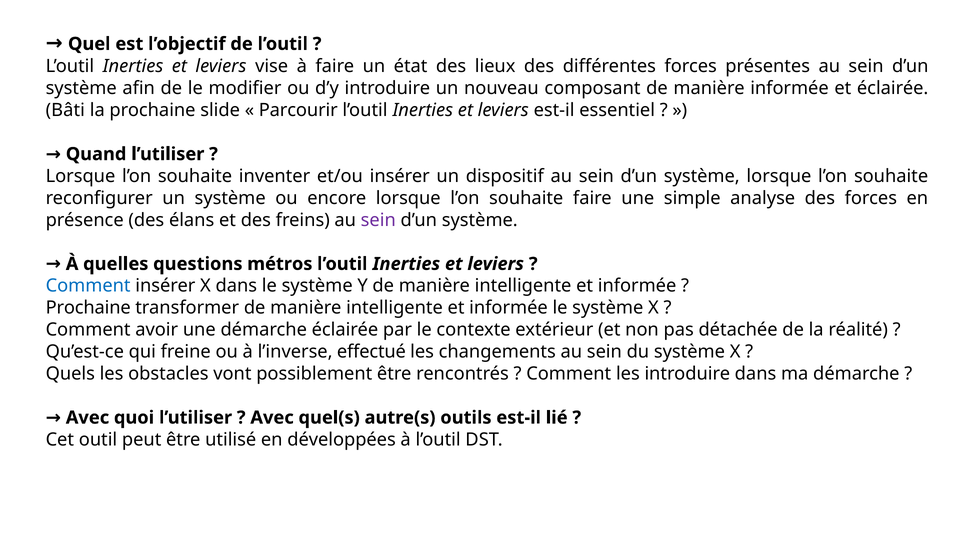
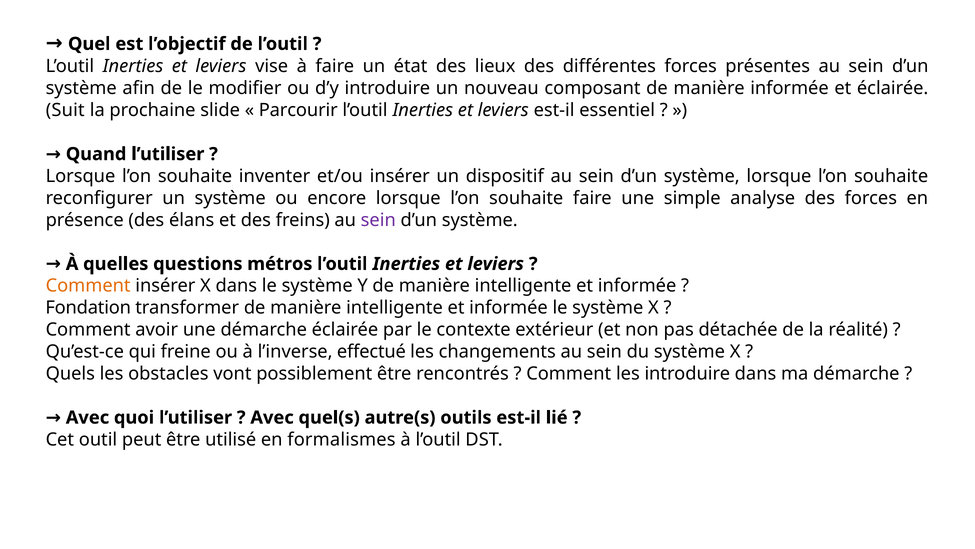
Bâti: Bâti -> Suit
Comment at (88, 286) colour: blue -> orange
Prochaine at (88, 308): Prochaine -> Fondation
développées: développées -> formalismes
